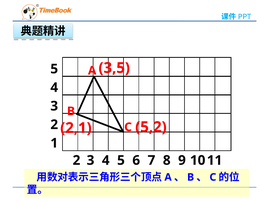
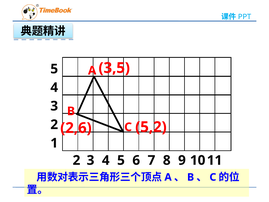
2,1: 2,1 -> 2,6
